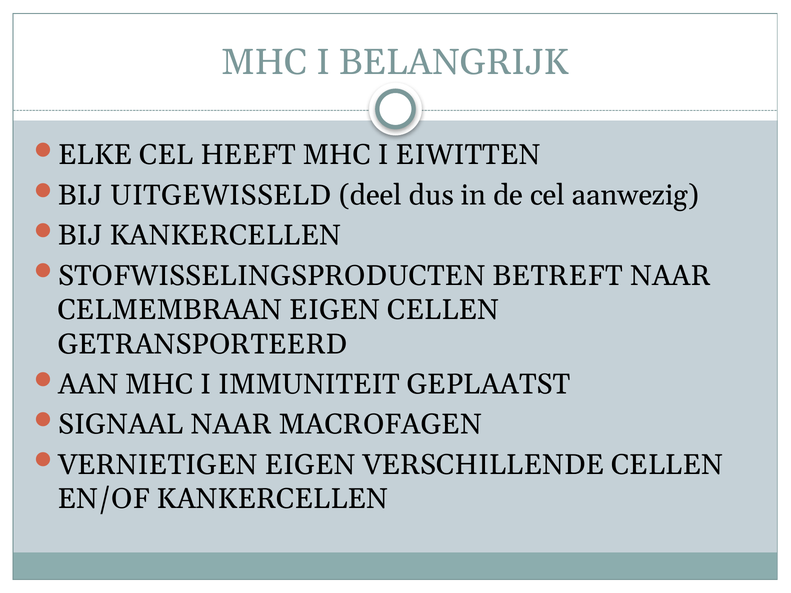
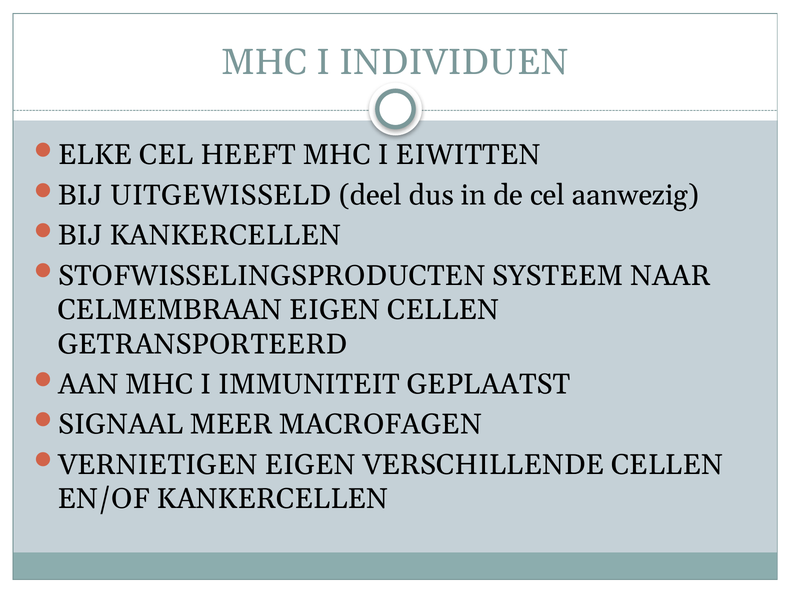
BELANGRIJK: BELANGRIJK -> INDIVIDUEN
BETREFT: BETREFT -> SYSTEEM
SIGNAAL NAAR: NAAR -> MEER
